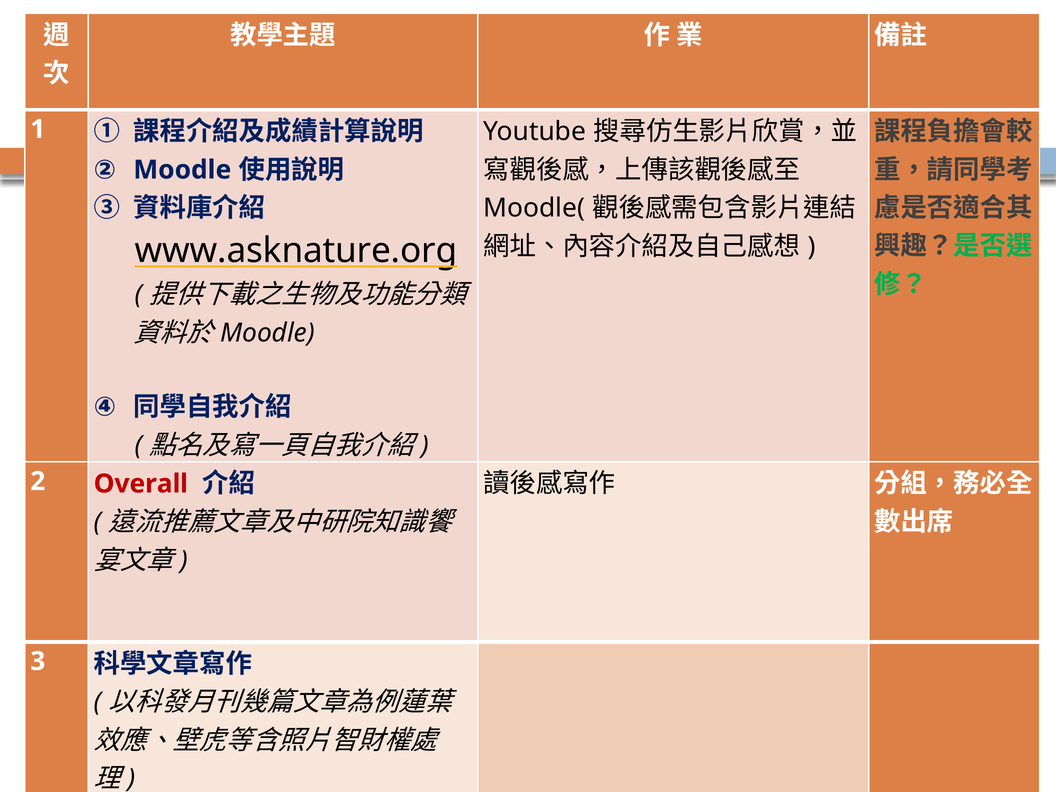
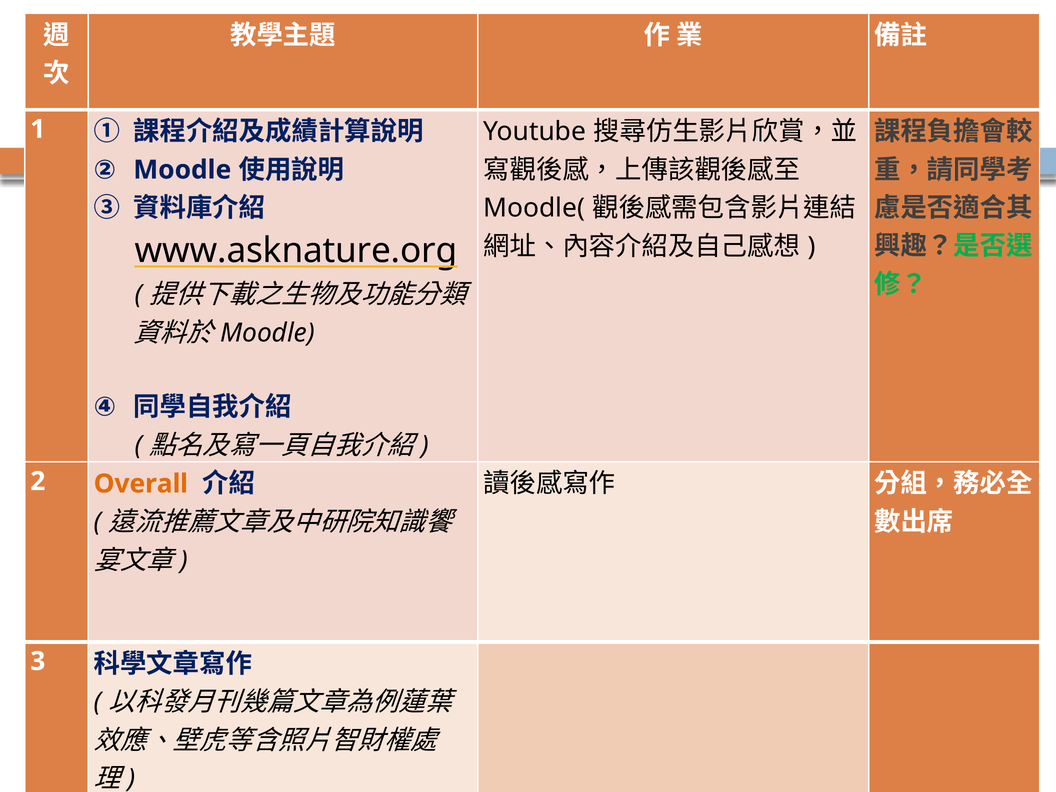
Overall colour: red -> orange
